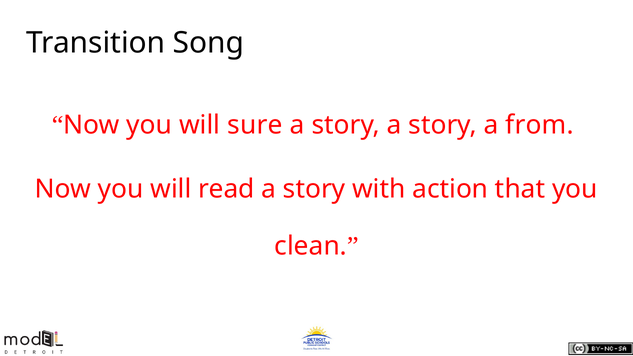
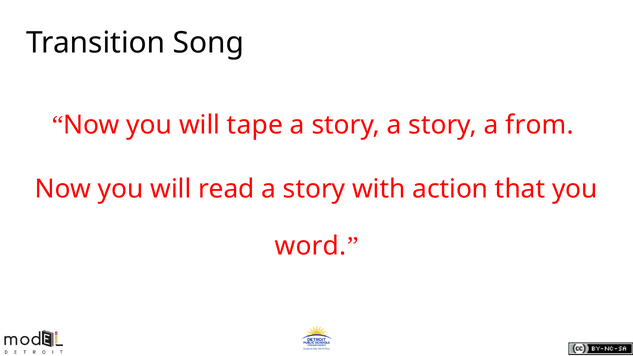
sure: sure -> tape
clean: clean -> word
